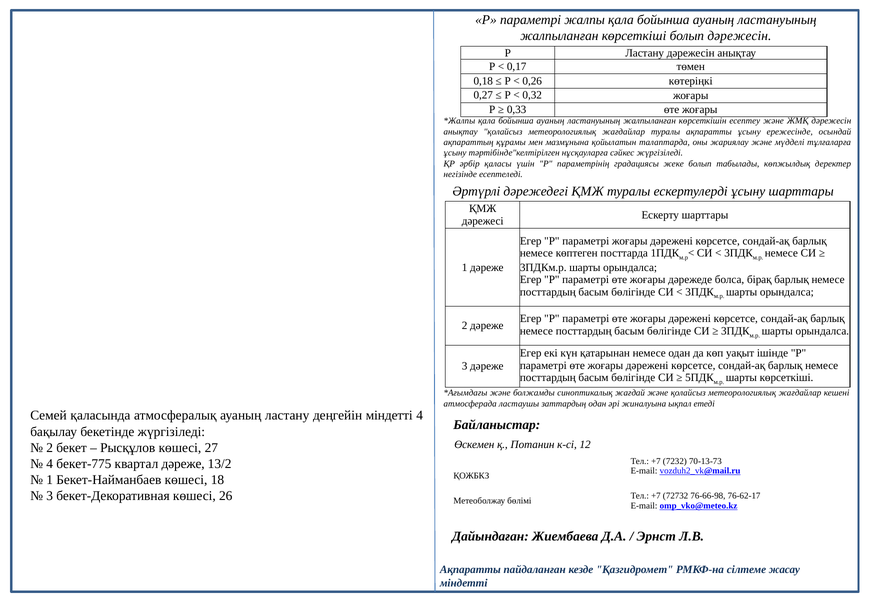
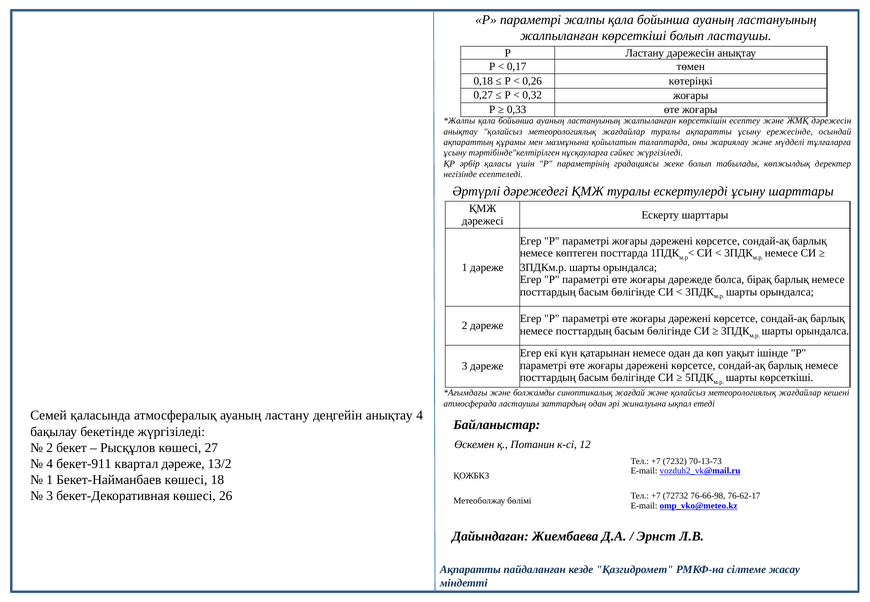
болып дәрежесін: дәрежесін -> ластаушы
деңгейін міндетті: міндетті -> анықтау
бекет-775: бекет-775 -> бекет-911
